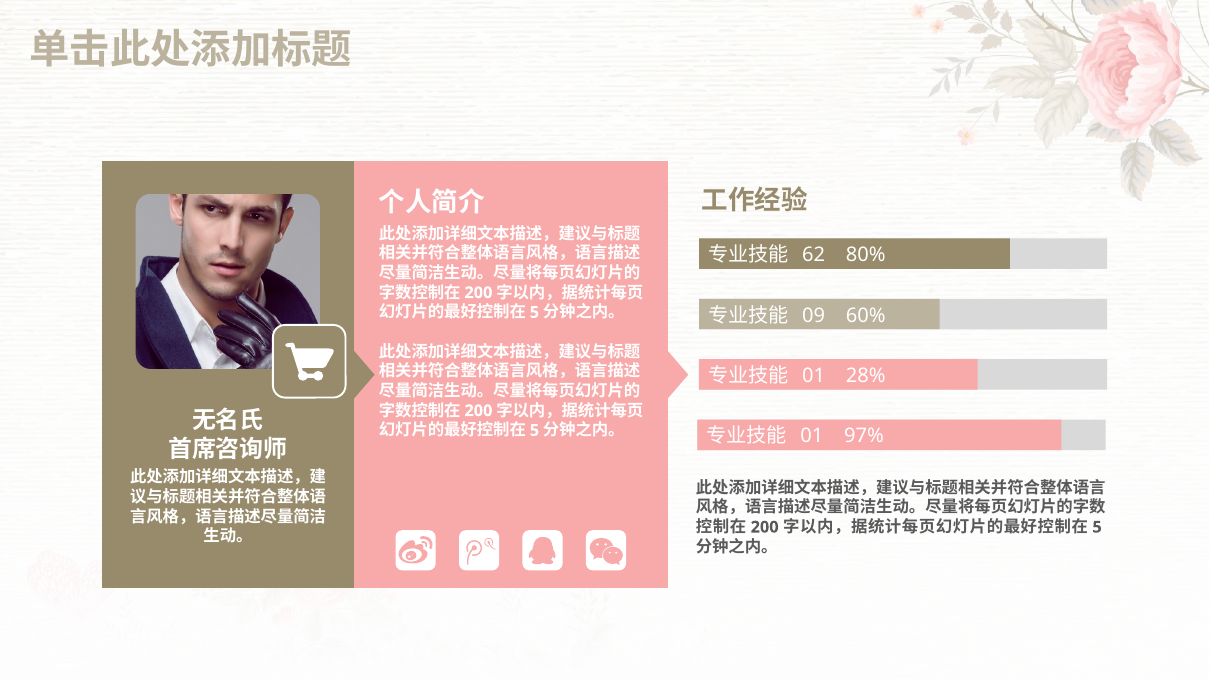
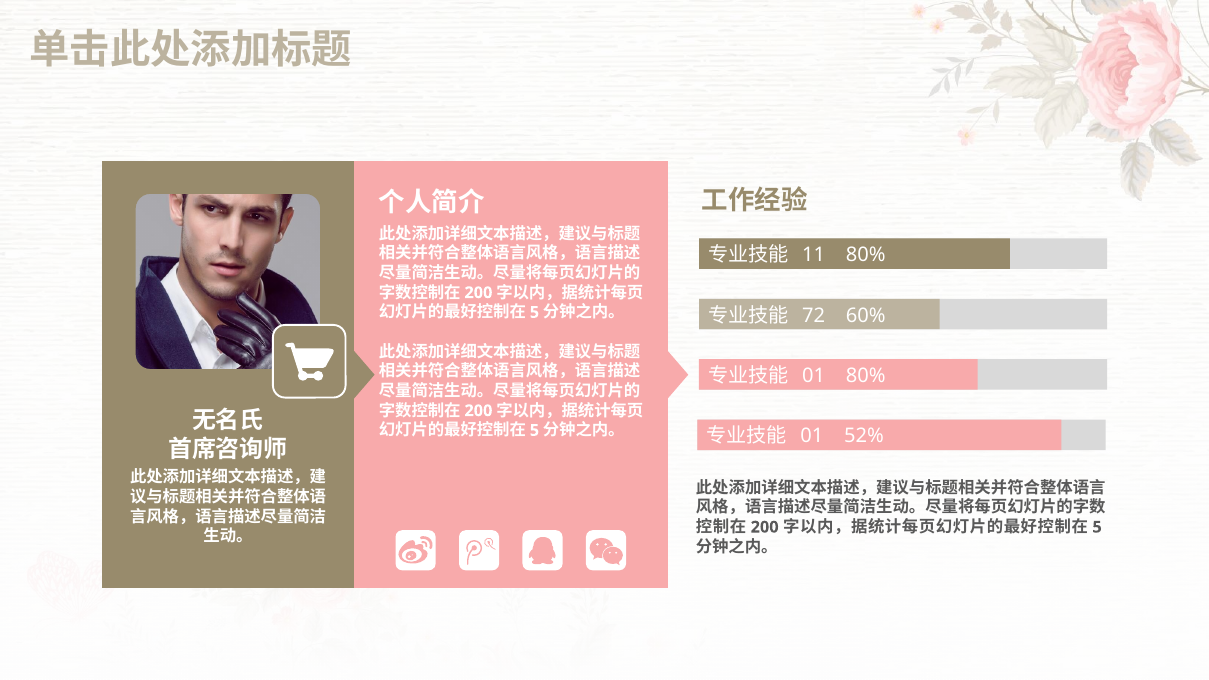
62: 62 -> 11
09: 09 -> 72
01 28%: 28% -> 80%
97%: 97% -> 52%
